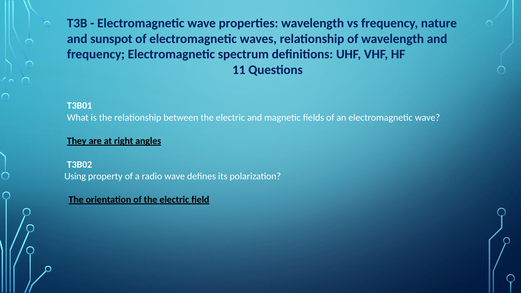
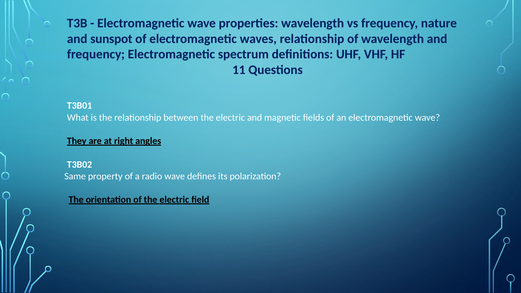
Using: Using -> Same
